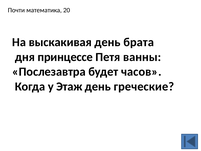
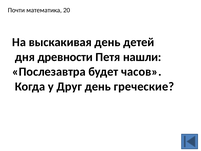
брата: брата -> детей
принцессе: принцессе -> древности
ванны: ванны -> нашли
Этаж: Этаж -> Друг
